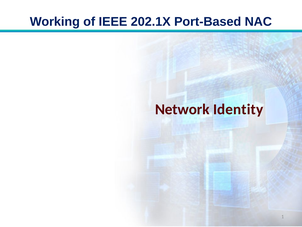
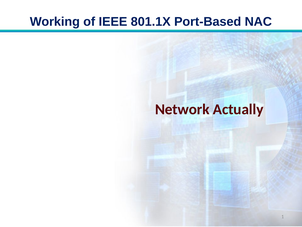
202.1X: 202.1X -> 801.1X
Identity: Identity -> Actually
